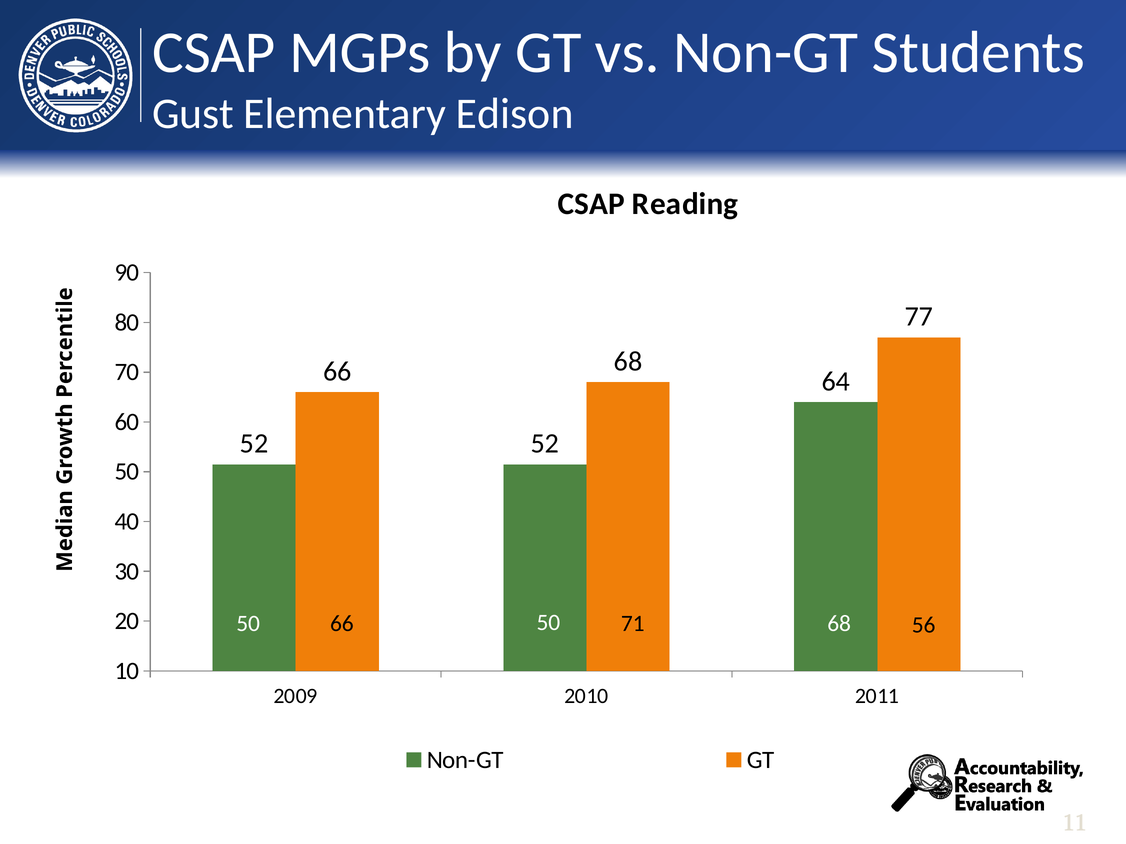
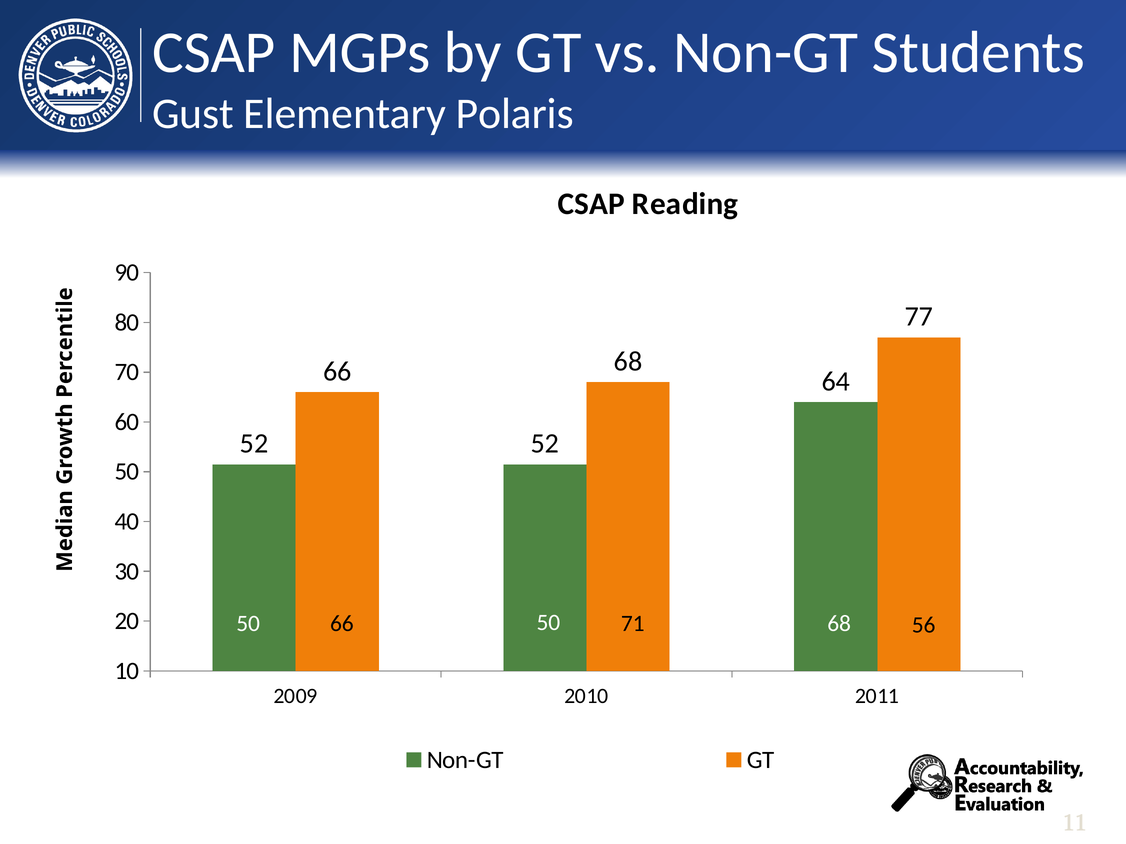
Edison: Edison -> Polaris
